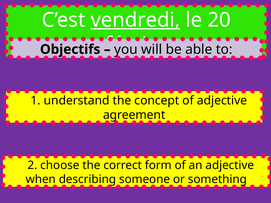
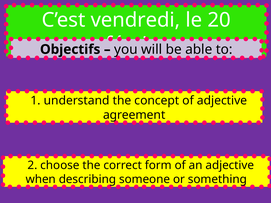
vendredi underline: present -> none
